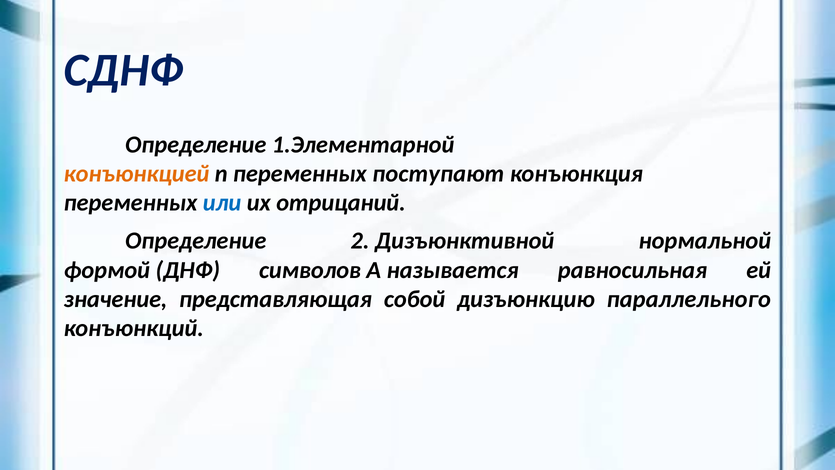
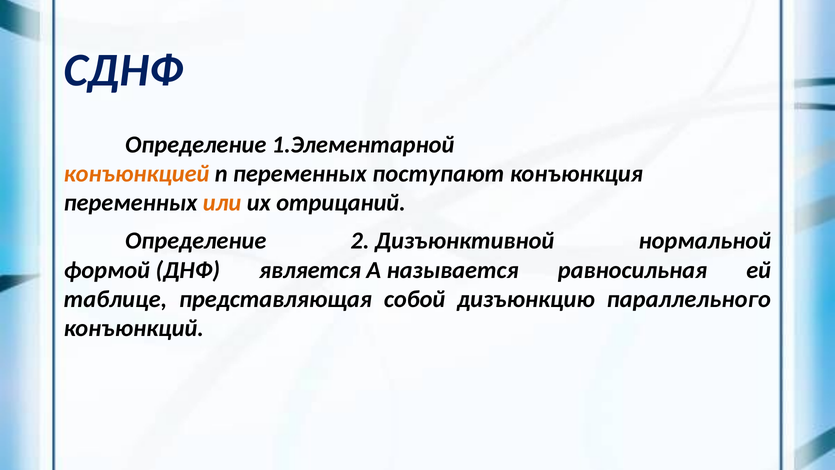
или colour: blue -> orange
символов: символов -> является
значение: значение -> таблице
